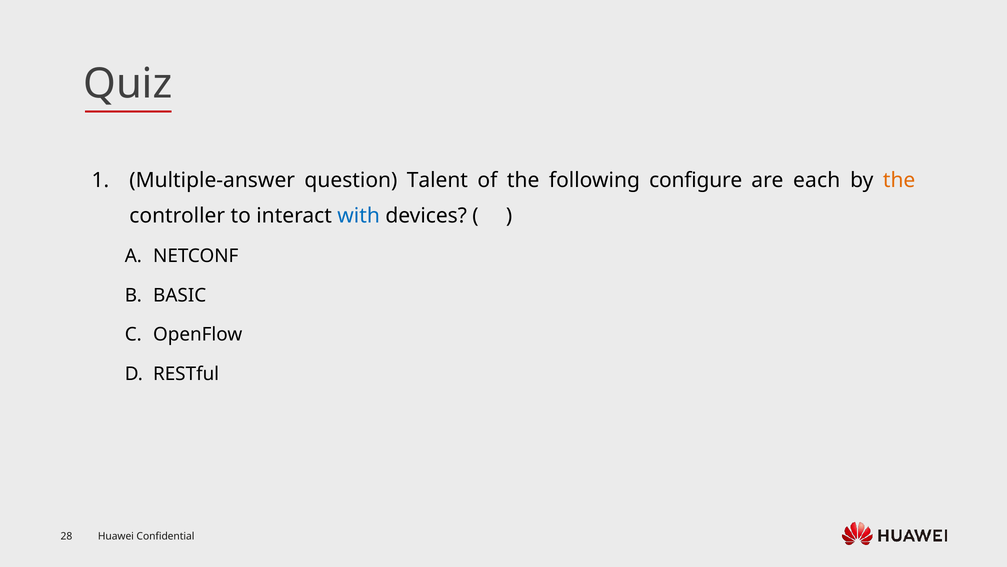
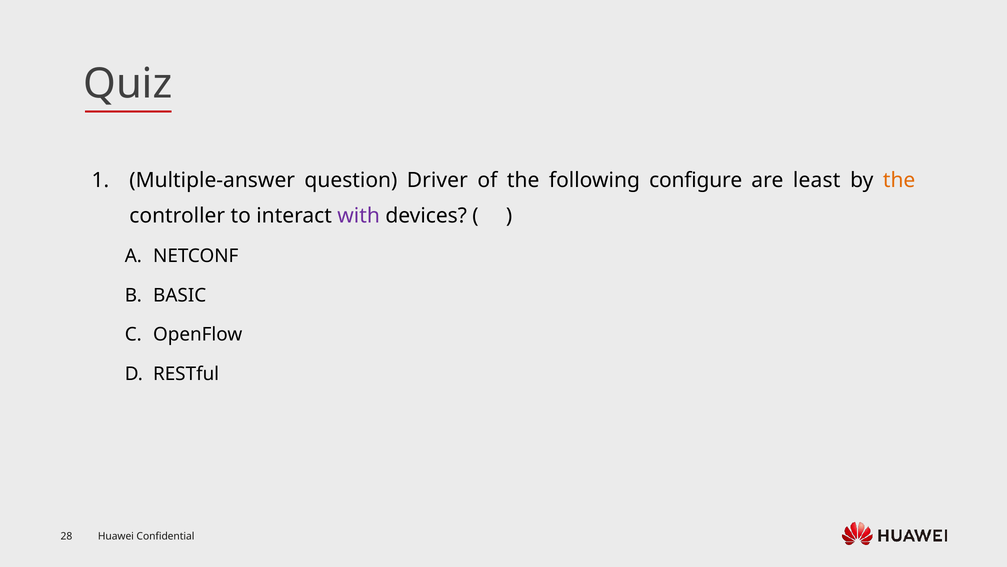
Talent: Talent -> Driver
each: each -> least
with colour: blue -> purple
